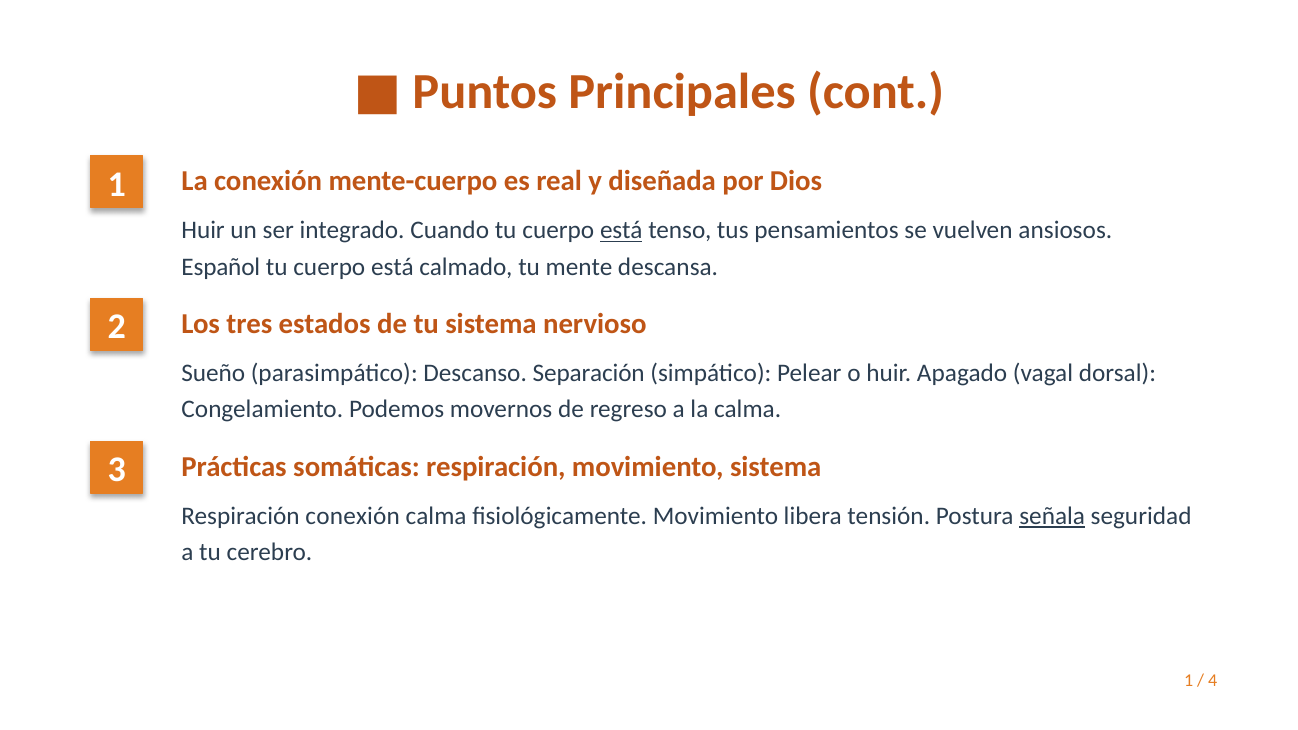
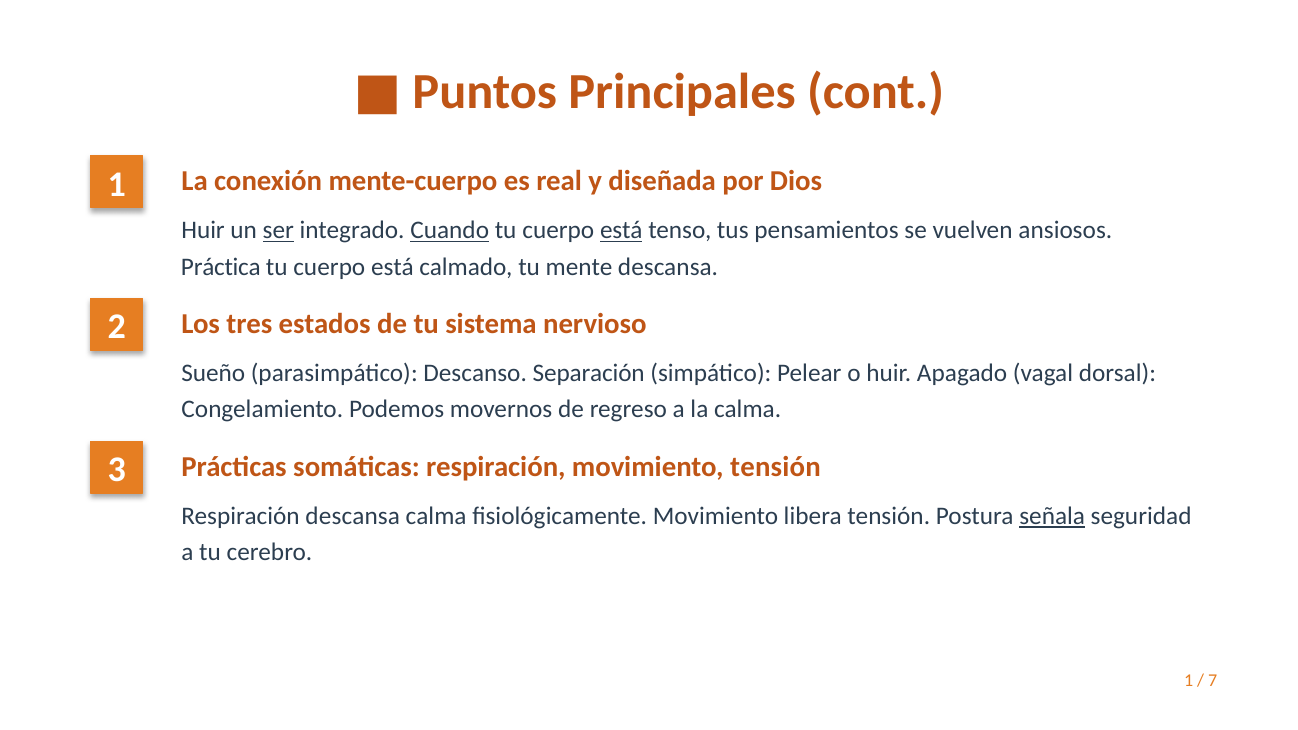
ser underline: none -> present
Cuando underline: none -> present
Español: Español -> Práctica
movimiento sistema: sistema -> tensión
Respiración conexión: conexión -> descansa
4: 4 -> 7
